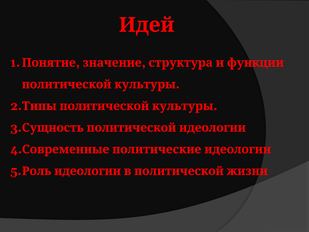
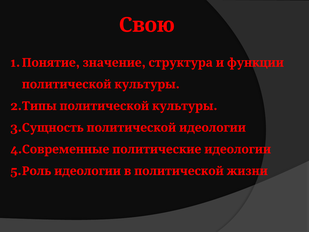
Идей: Идей -> Свою
